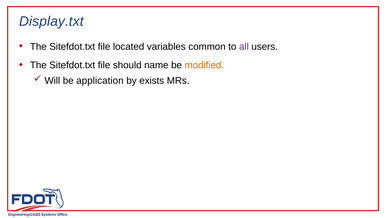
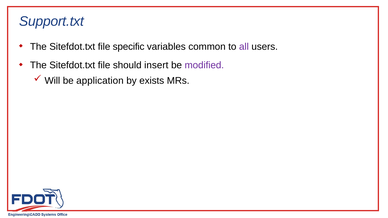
Display.txt: Display.txt -> Support.txt
located: located -> specific
name: name -> insert
modified colour: orange -> purple
